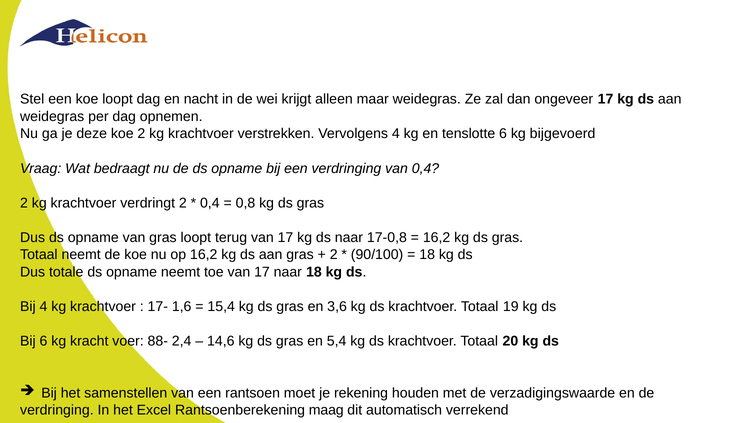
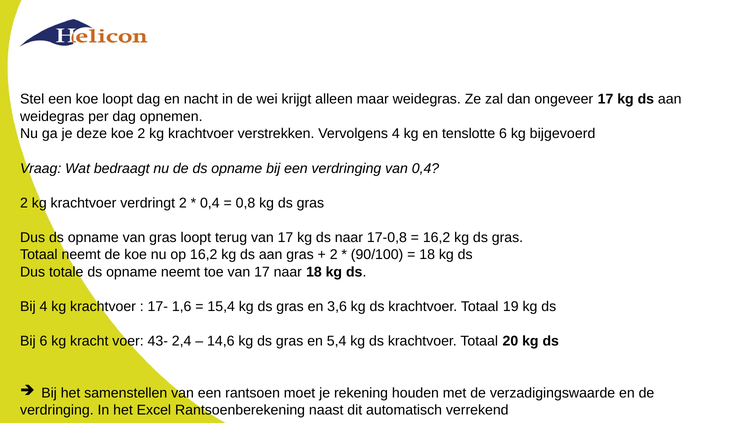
88-: 88- -> 43-
maag: maag -> naast
